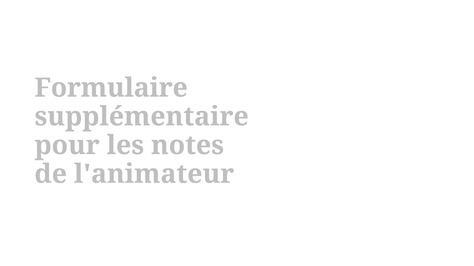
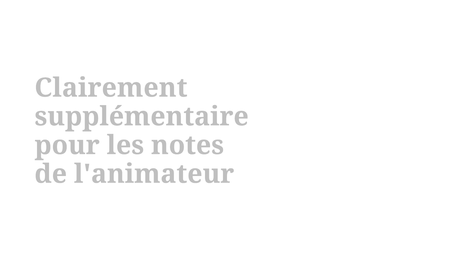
Formulaire: Formulaire -> Clairement
